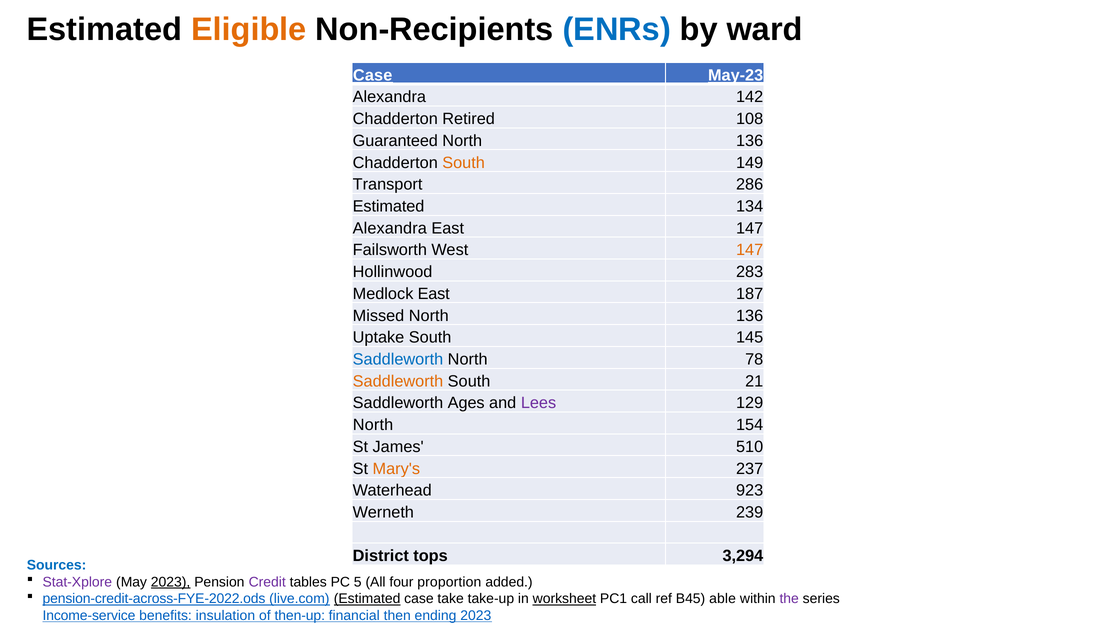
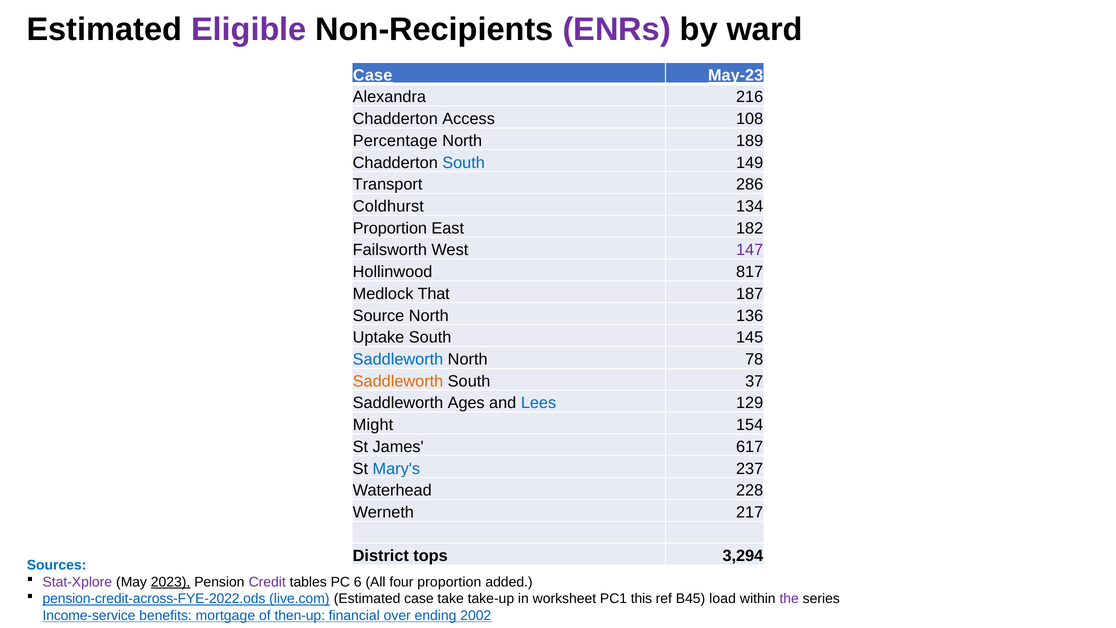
Eligible colour: orange -> purple
ENRs colour: blue -> purple
142: 142 -> 216
Retired: Retired -> Access
Guaranteed: Guaranteed -> Percentage
136 at (750, 141): 136 -> 189
South at (464, 163) colour: orange -> blue
Estimated at (389, 206): Estimated -> Coldhurst
Alexandra at (390, 228): Alexandra -> Proportion
East 147: 147 -> 182
147 at (750, 250) colour: orange -> purple
283: 283 -> 817
Medlock East: East -> That
Missed: Missed -> Source
21: 21 -> 37
Lees colour: purple -> blue
North at (373, 425): North -> Might
510: 510 -> 617
Mary's colour: orange -> blue
923: 923 -> 228
239: 239 -> 217
5: 5 -> 6
Estimated at (367, 599) underline: present -> none
worksheet underline: present -> none
call: call -> this
able: able -> load
insulation: insulation -> mortgage
then: then -> over
ending 2023: 2023 -> 2002
